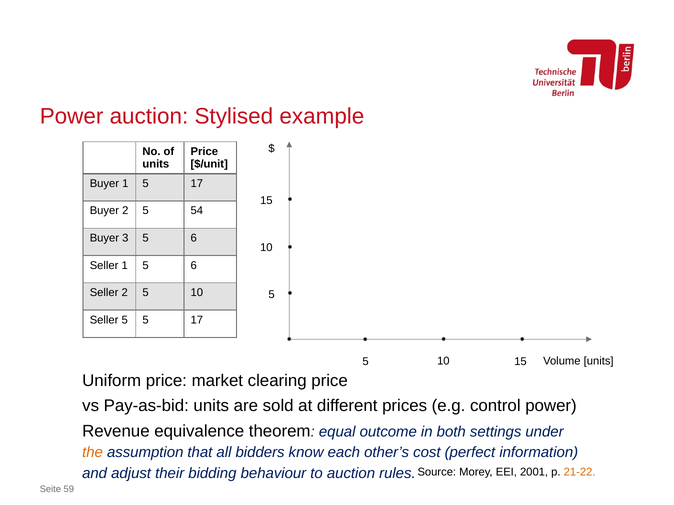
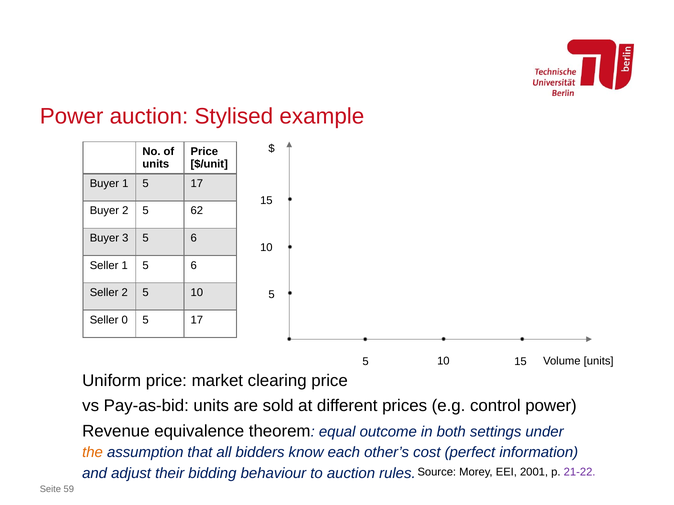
54: 54 -> 62
Seller 5: 5 -> 0
21-22 colour: orange -> purple
